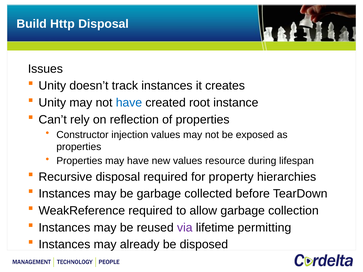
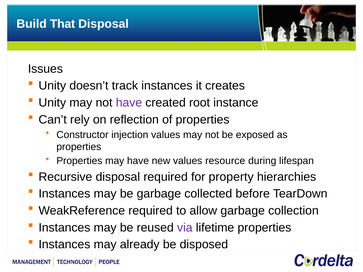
Http: Http -> That
have at (129, 103) colour: blue -> purple
lifetime permitting: permitting -> properties
